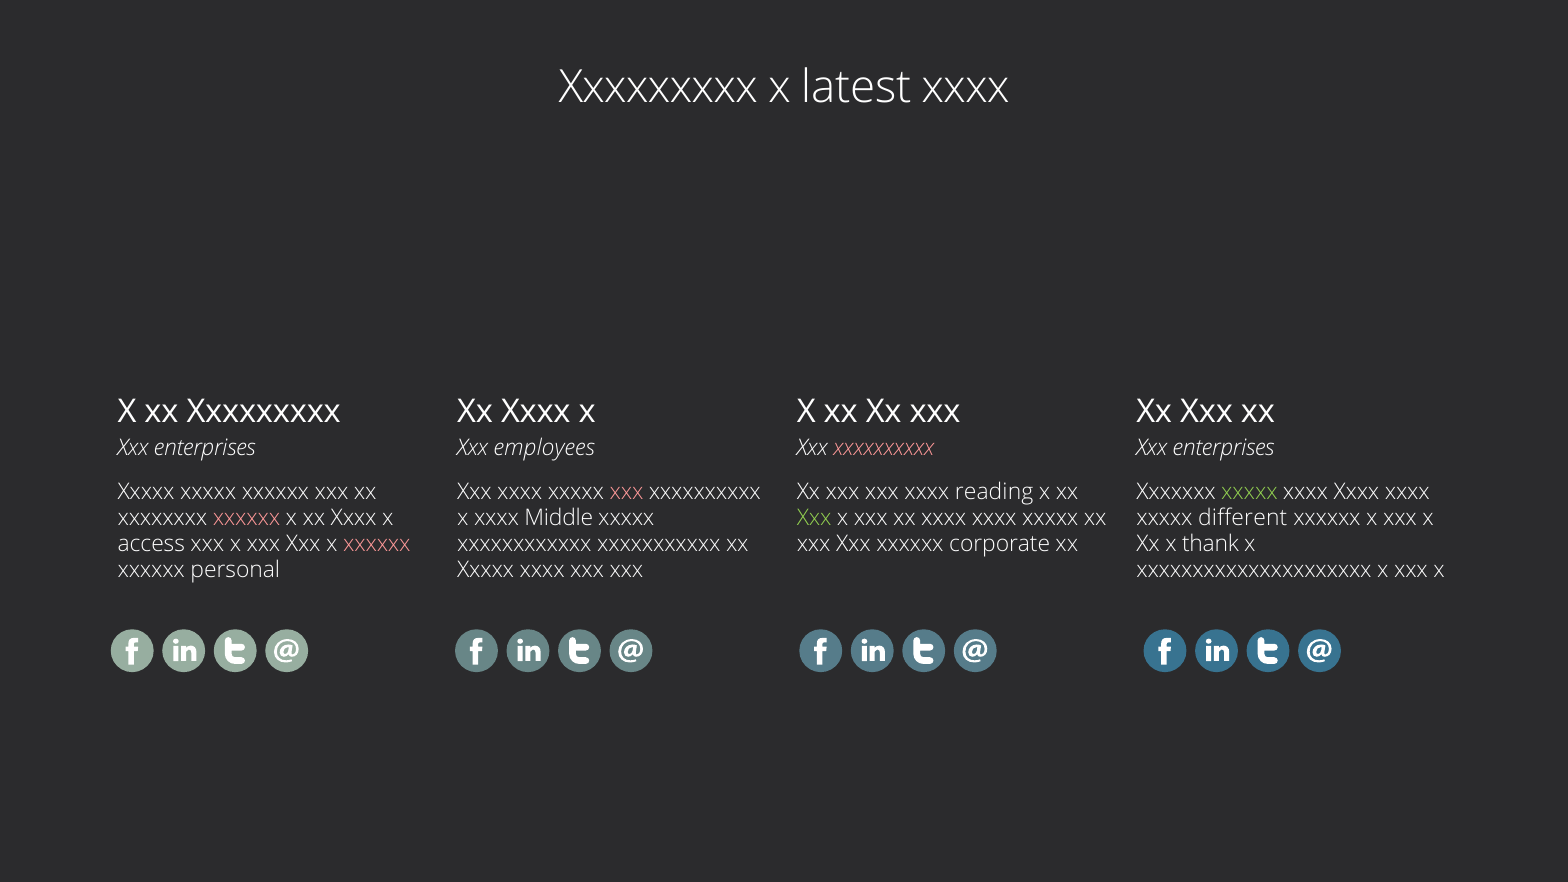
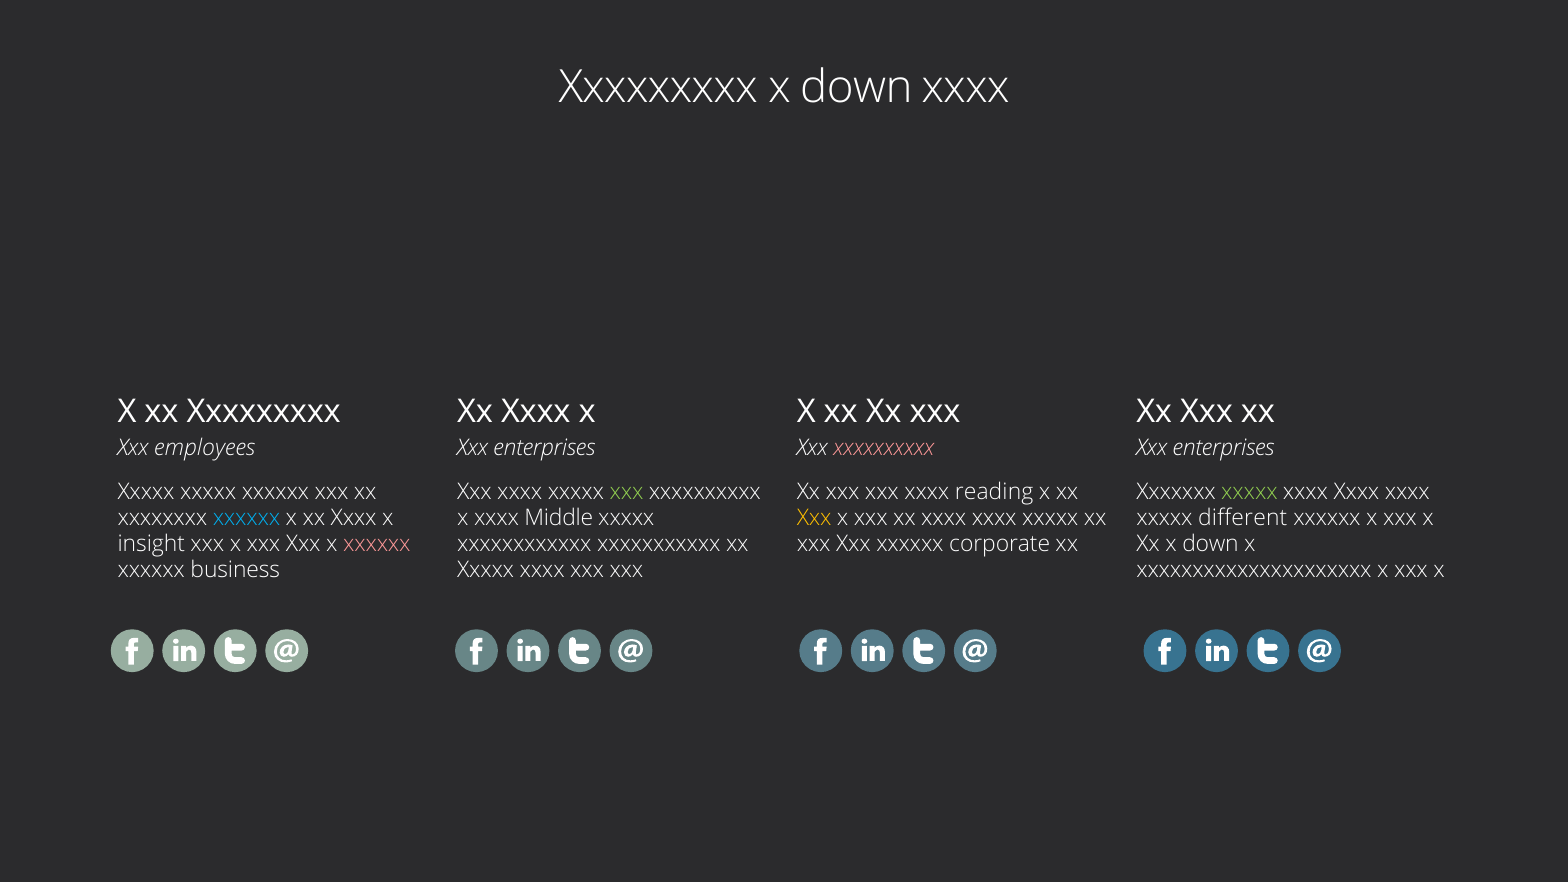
Xxxxxxxxx x latest: latest -> down
enterprises at (205, 448): enterprises -> employees
employees at (544, 448): employees -> enterprises
xxx at (627, 492) colour: pink -> light green
xxxxxx at (246, 518) colour: pink -> light blue
Xxx at (814, 518) colour: light green -> yellow
access: access -> insight
Xx x thank: thank -> down
personal: personal -> business
